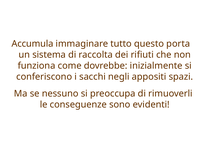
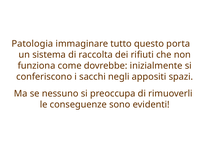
Accumula: Accumula -> Patologia
